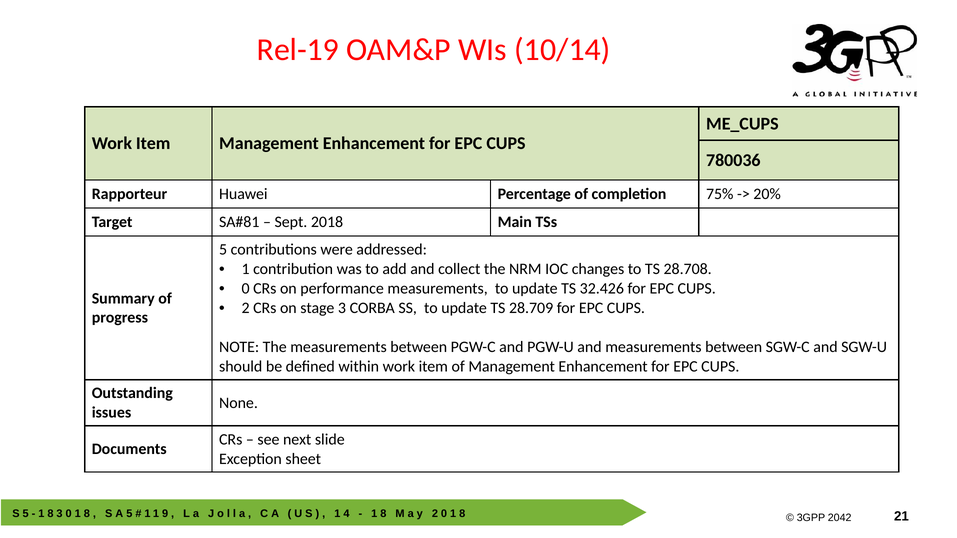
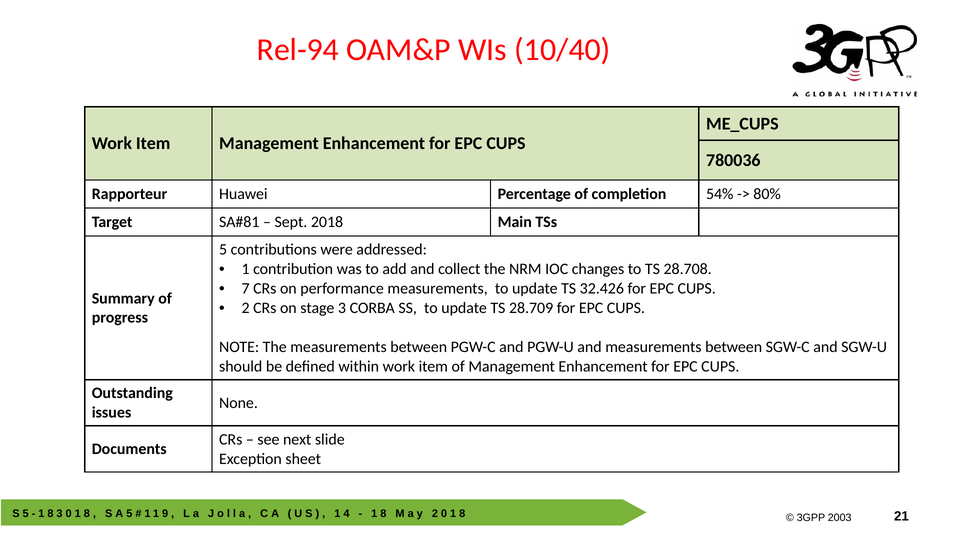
Rel-19: Rel-19 -> Rel-94
10/14: 10/14 -> 10/40
75%: 75% -> 54%
20%: 20% -> 80%
0 at (246, 289): 0 -> 7
2042: 2042 -> 2003
